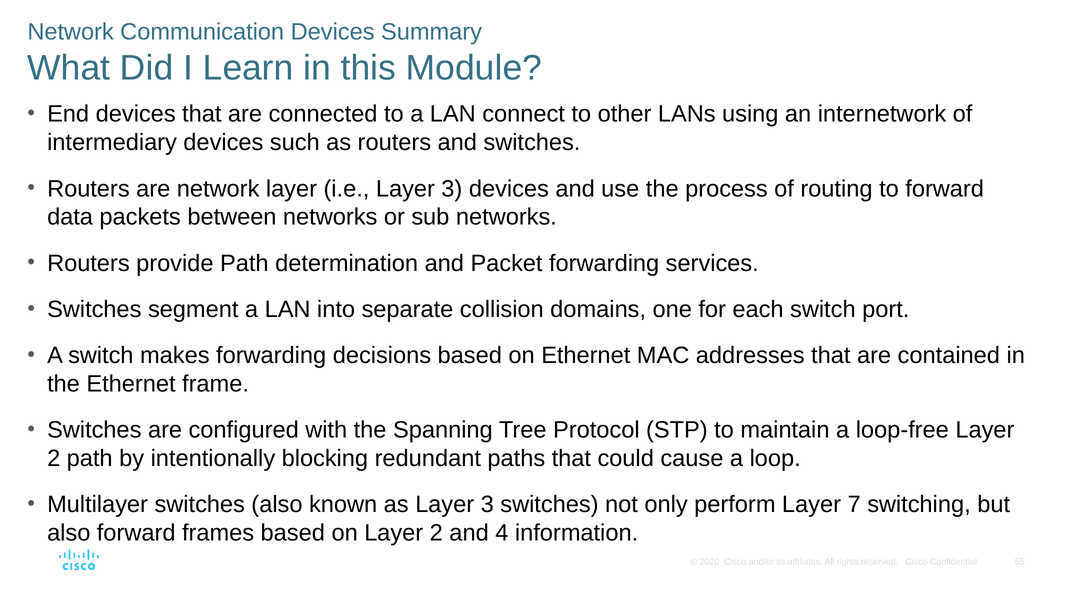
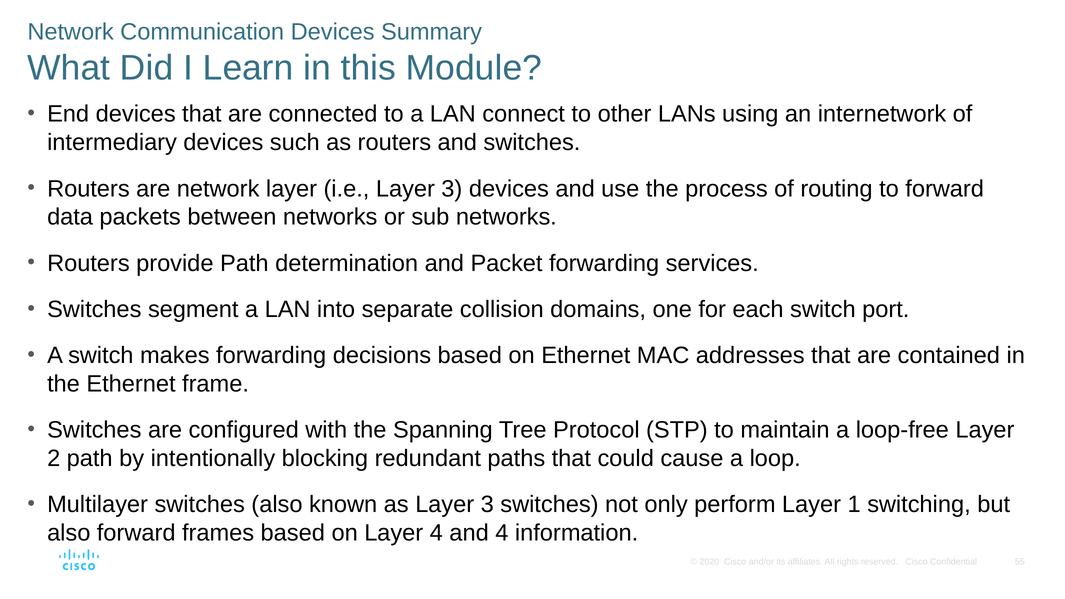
7: 7 -> 1
on Layer 2: 2 -> 4
